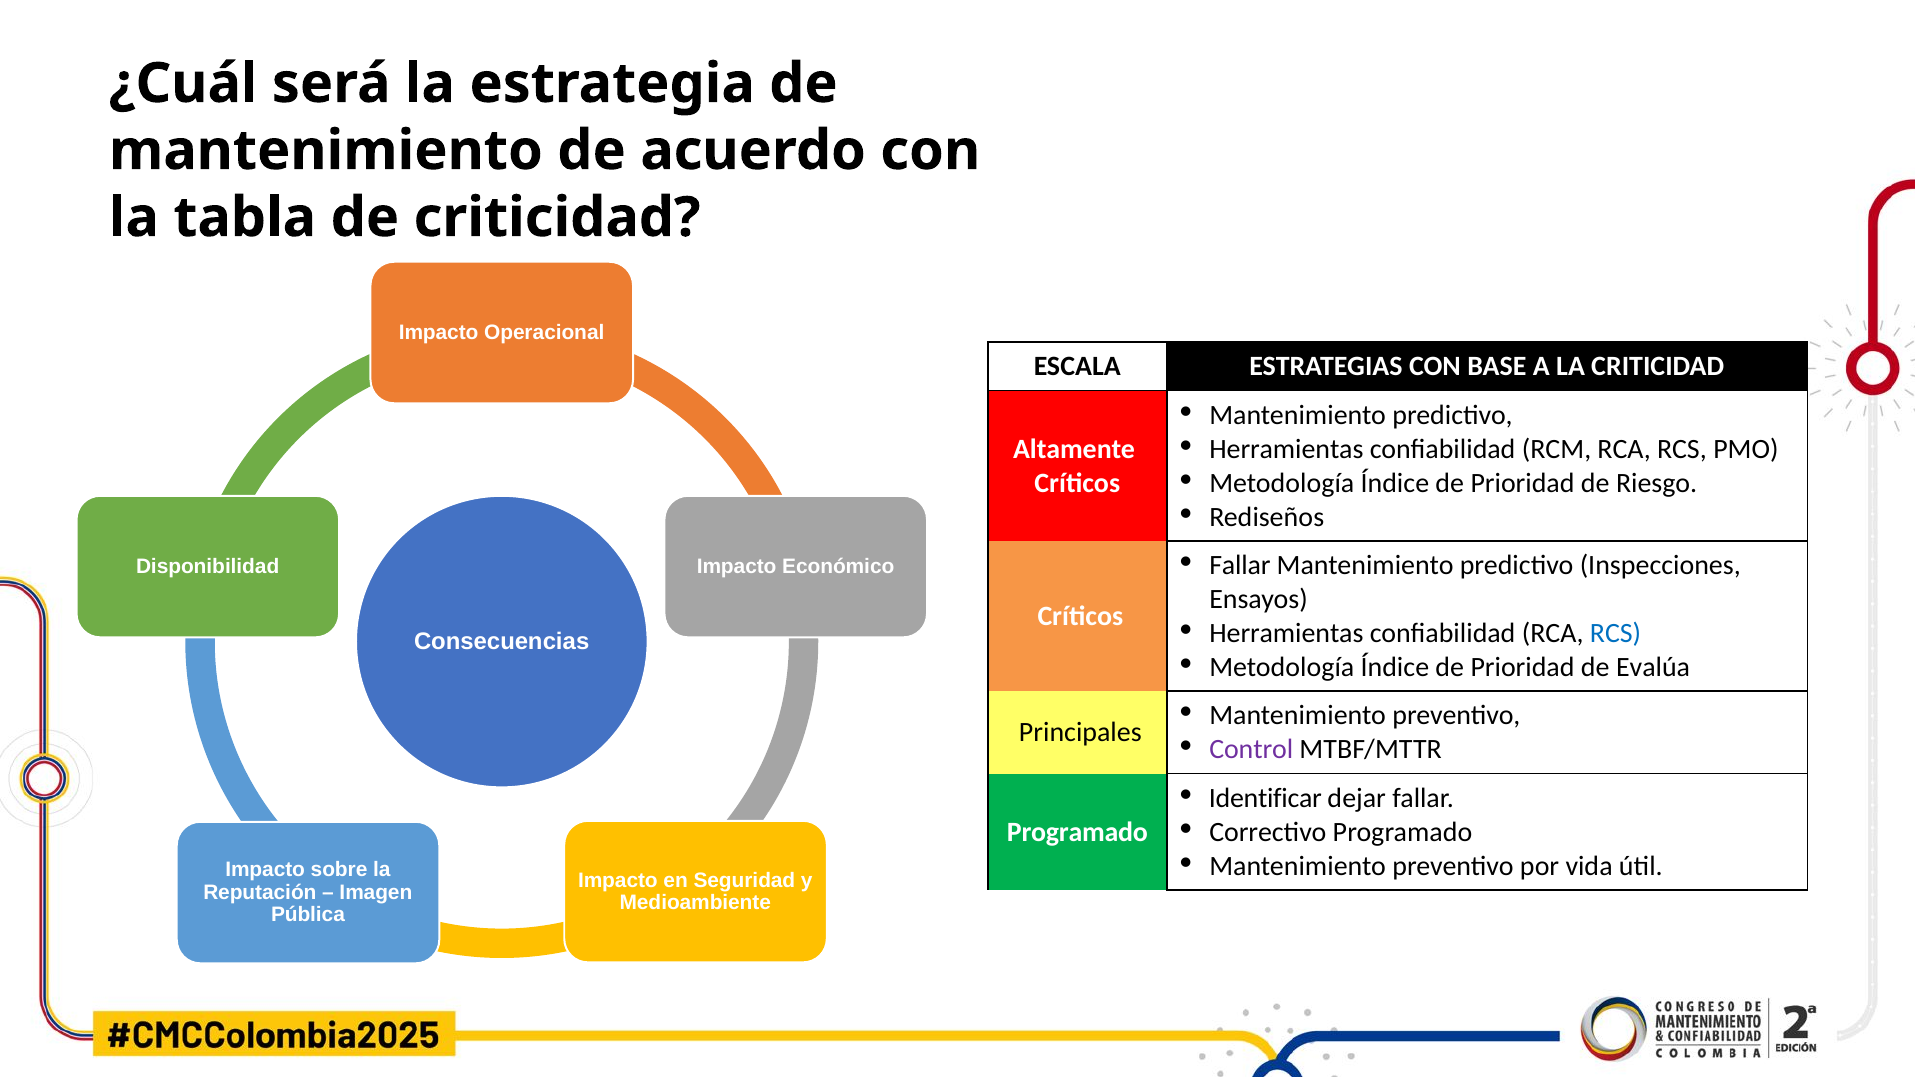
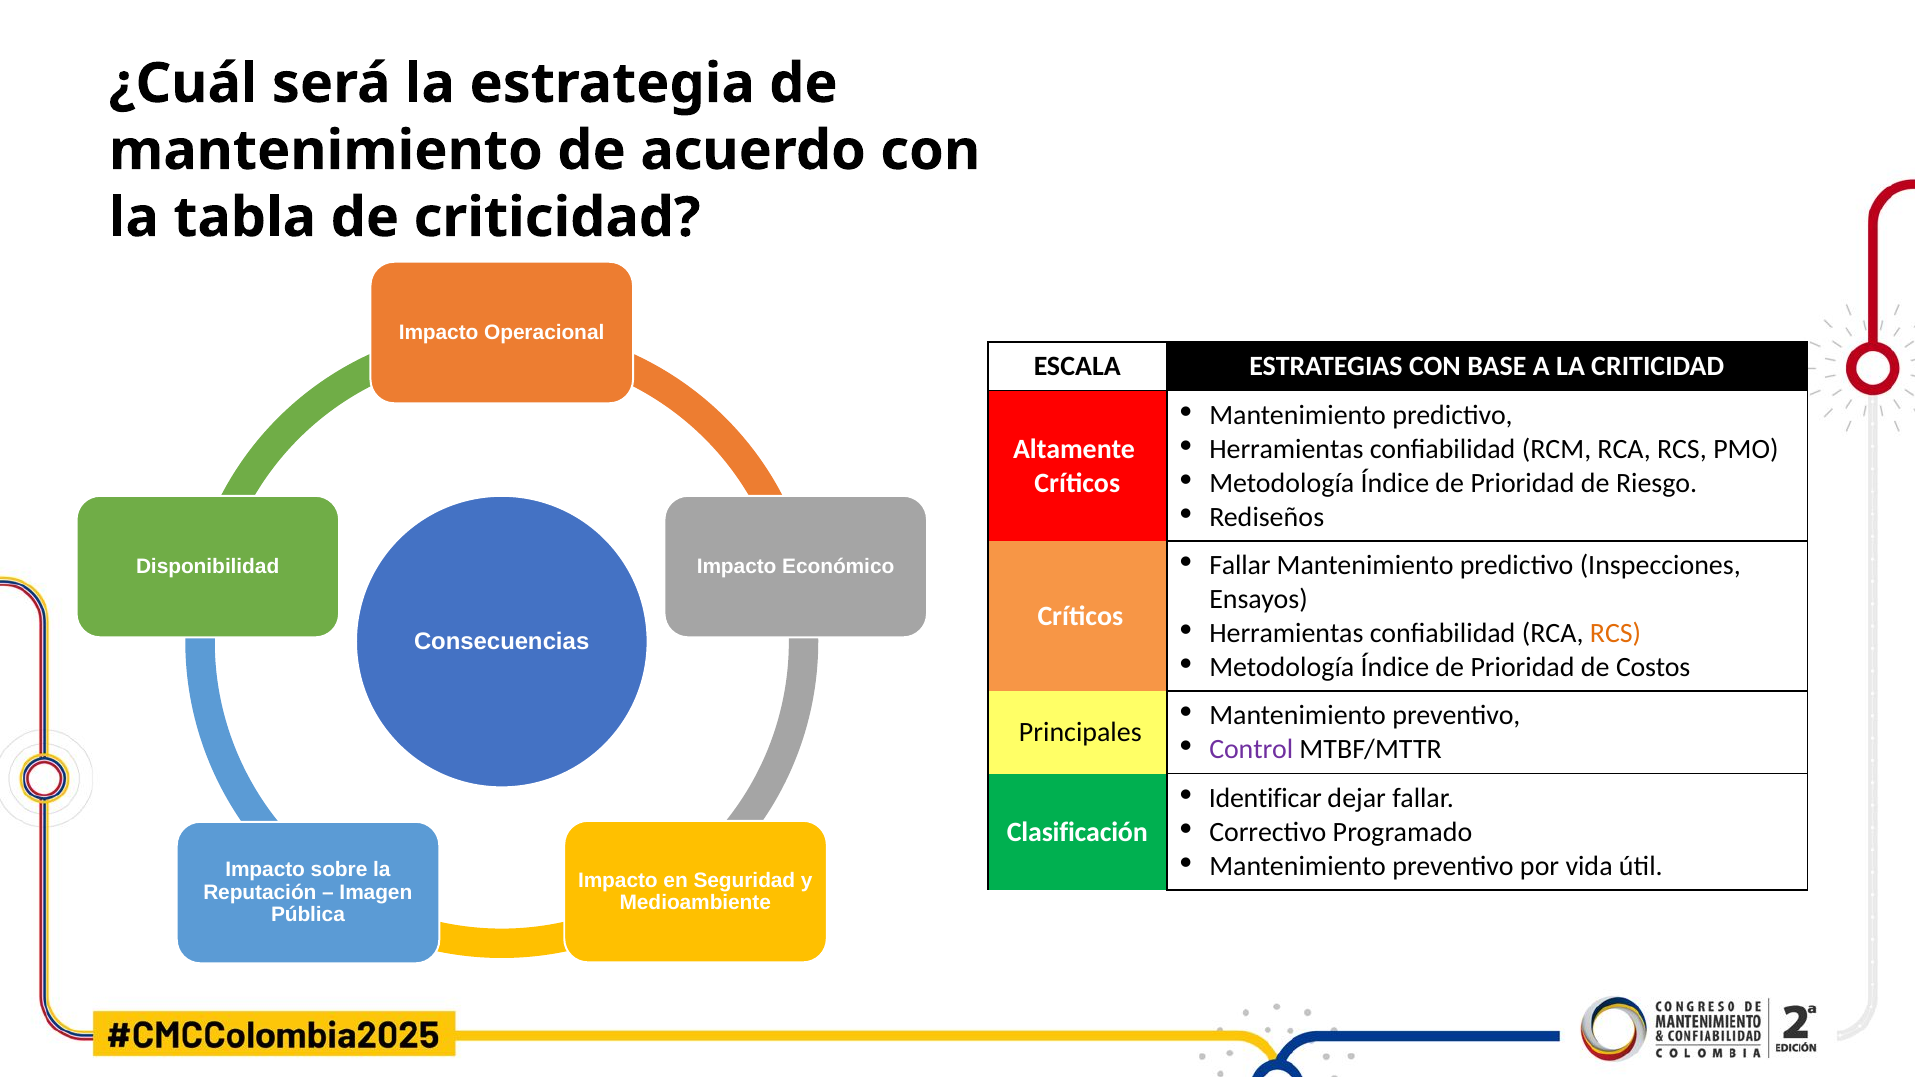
RCS at (1616, 633) colour: blue -> orange
Evalúa: Evalúa -> Costos
Programado at (1077, 832): Programado -> Clasificación
